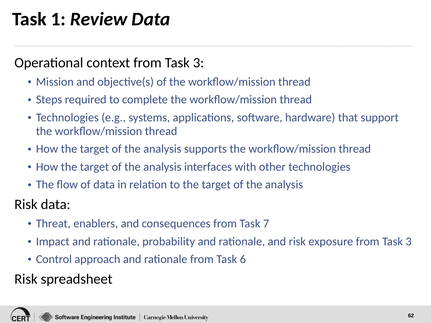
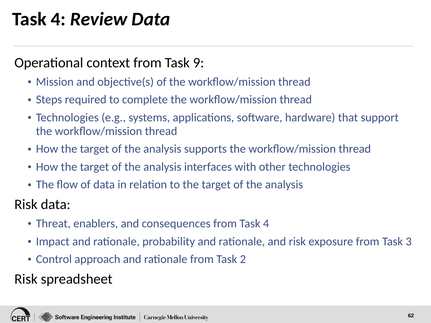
1 at (58, 19): 1 -> 4
context from Task 3: 3 -> 9
from Task 7: 7 -> 4
6: 6 -> 2
